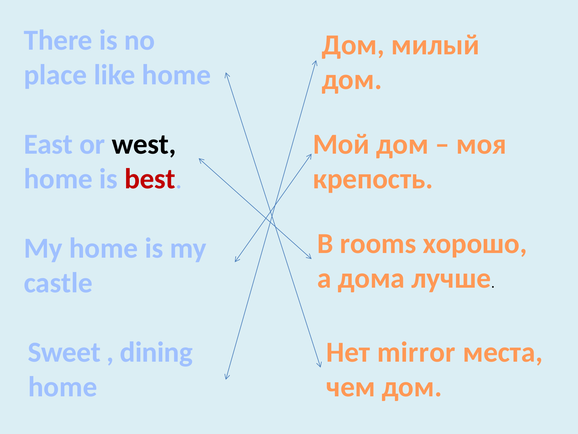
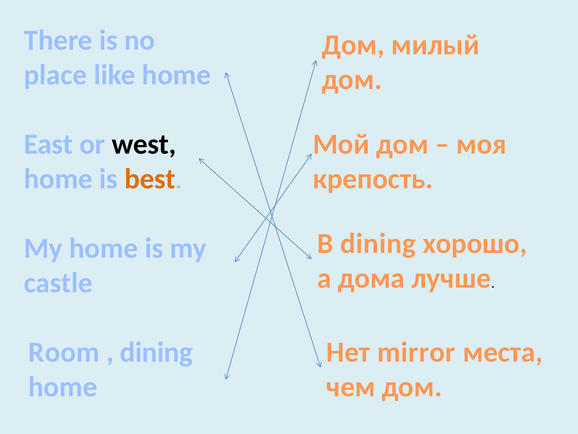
best colour: red -> orange
В rooms: rooms -> dining
Sweet: Sweet -> Room
